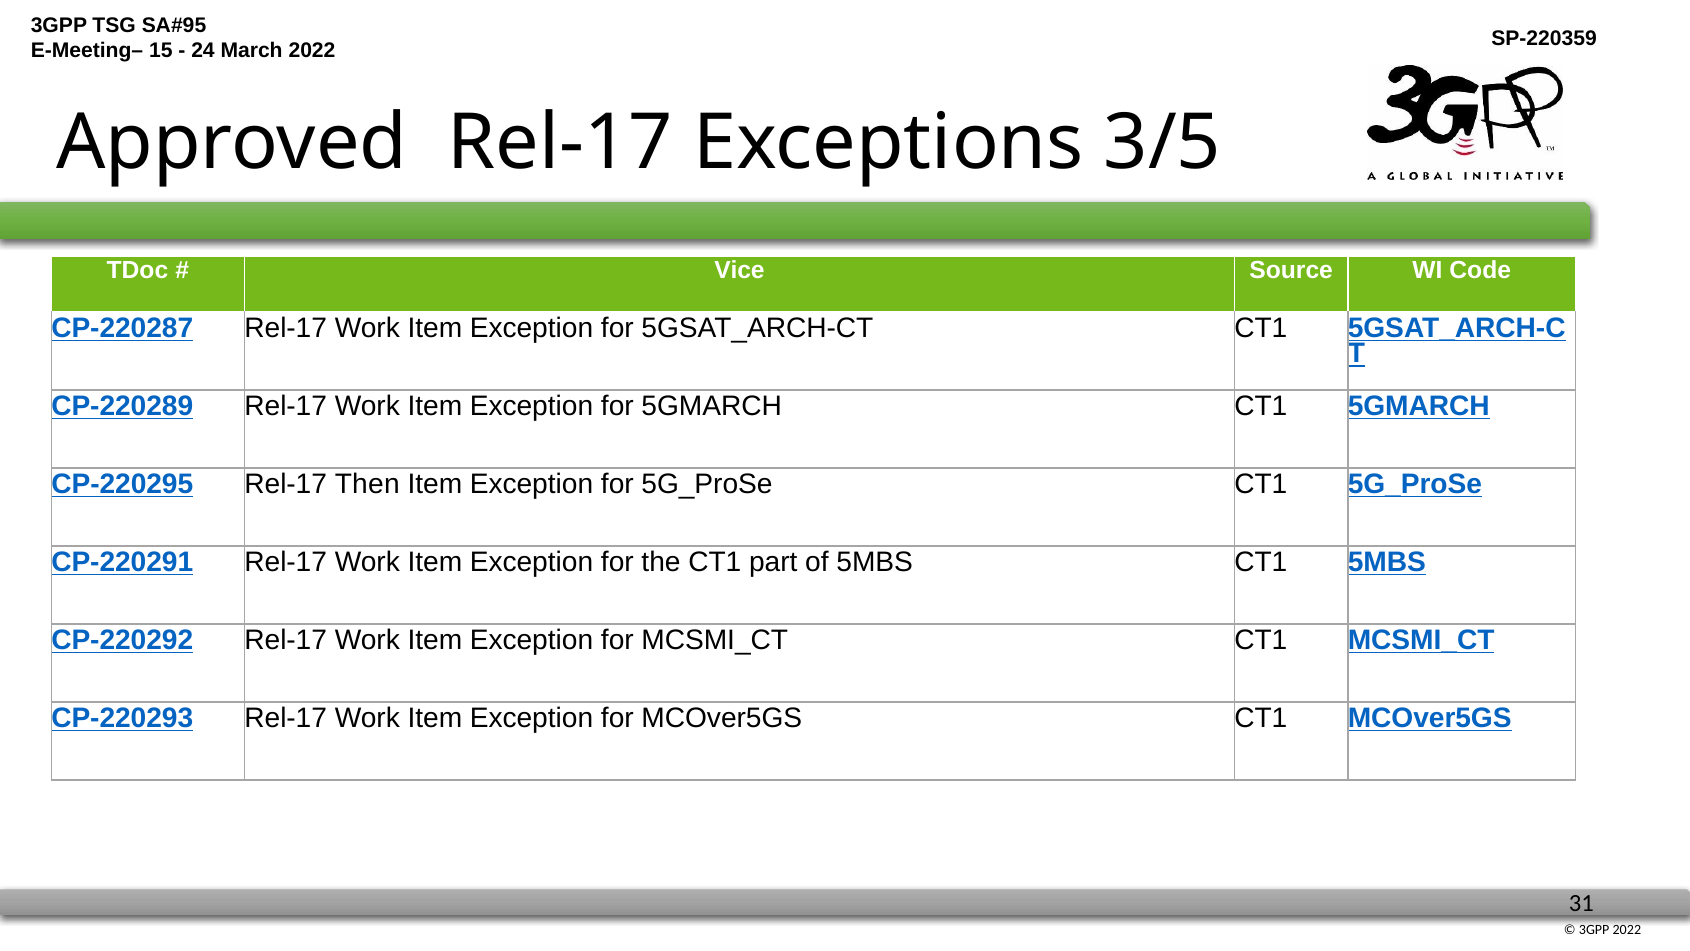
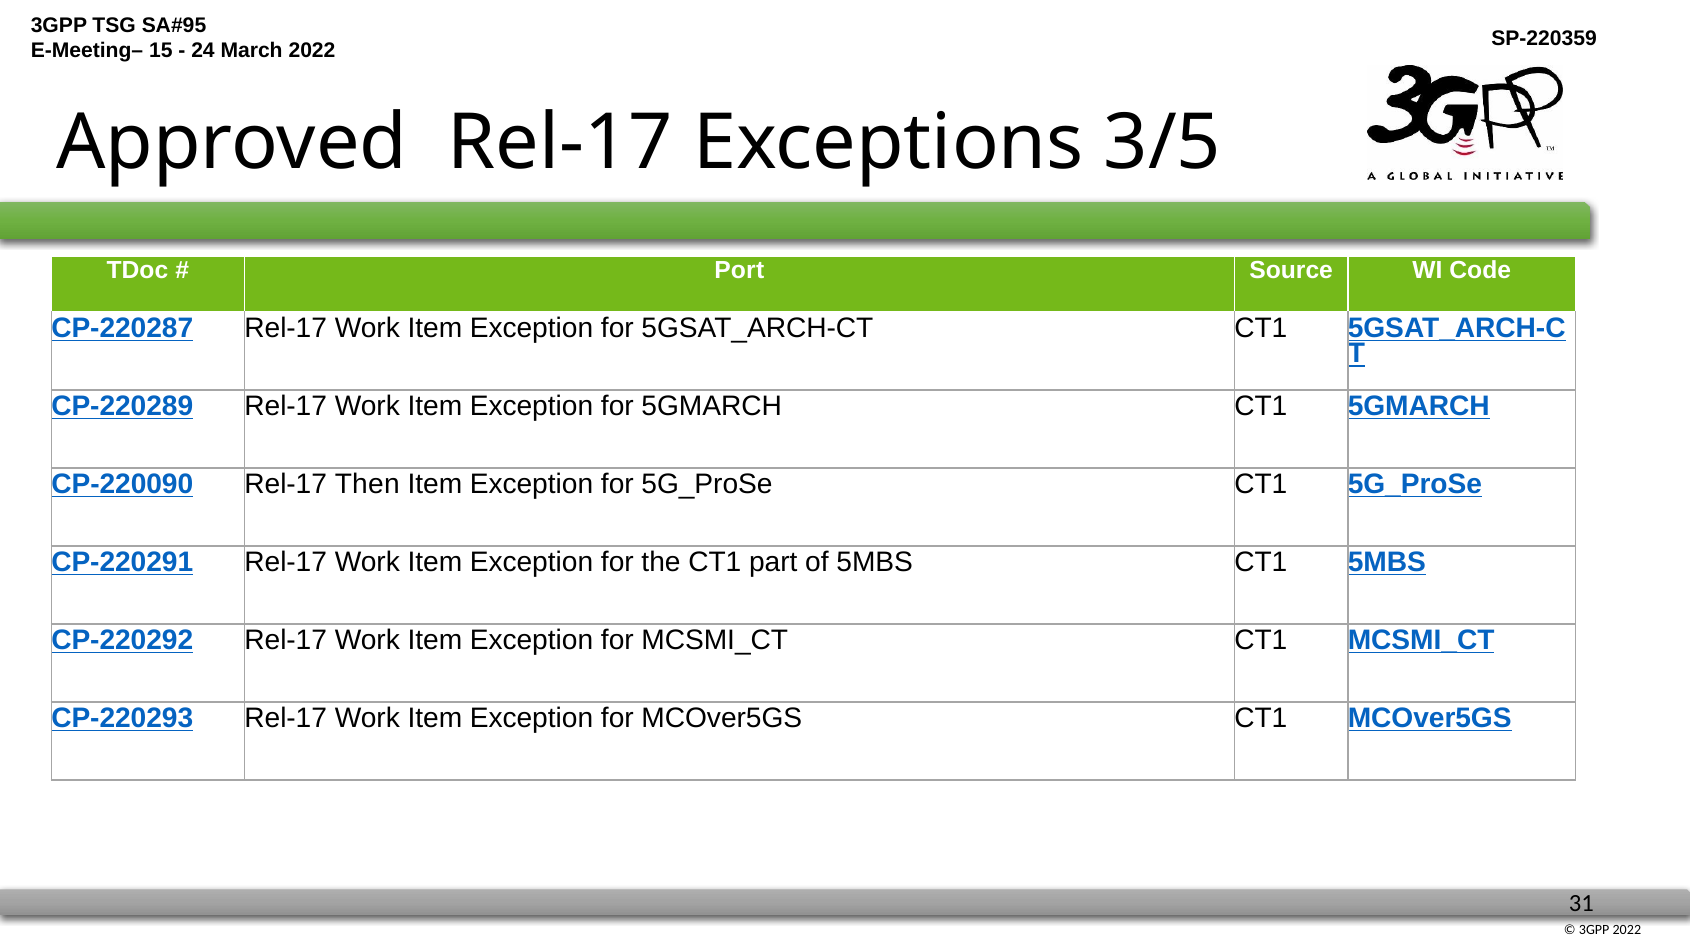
Vice: Vice -> Port
CP-220295: CP-220295 -> CP-220090
